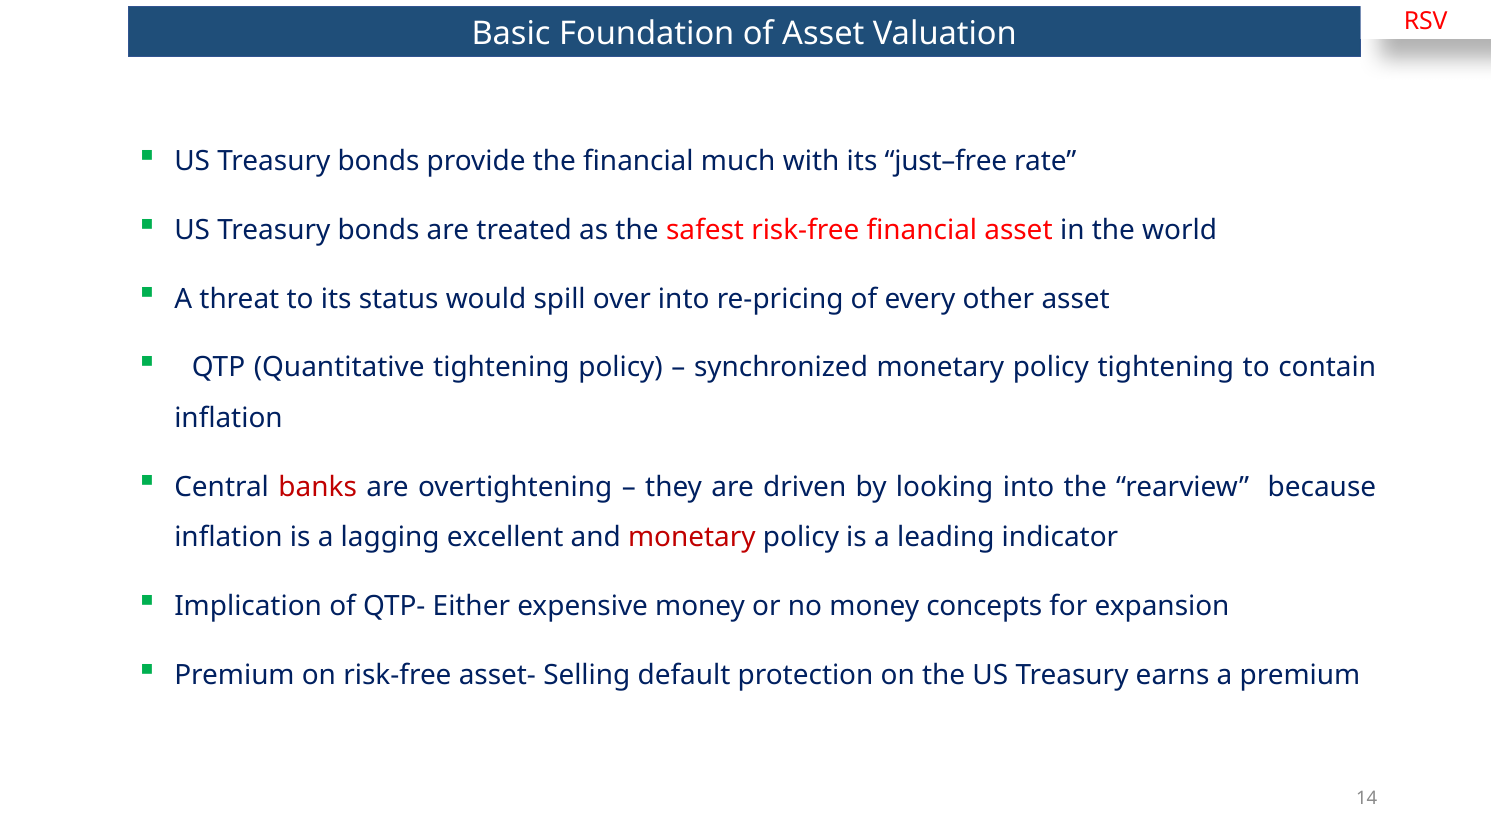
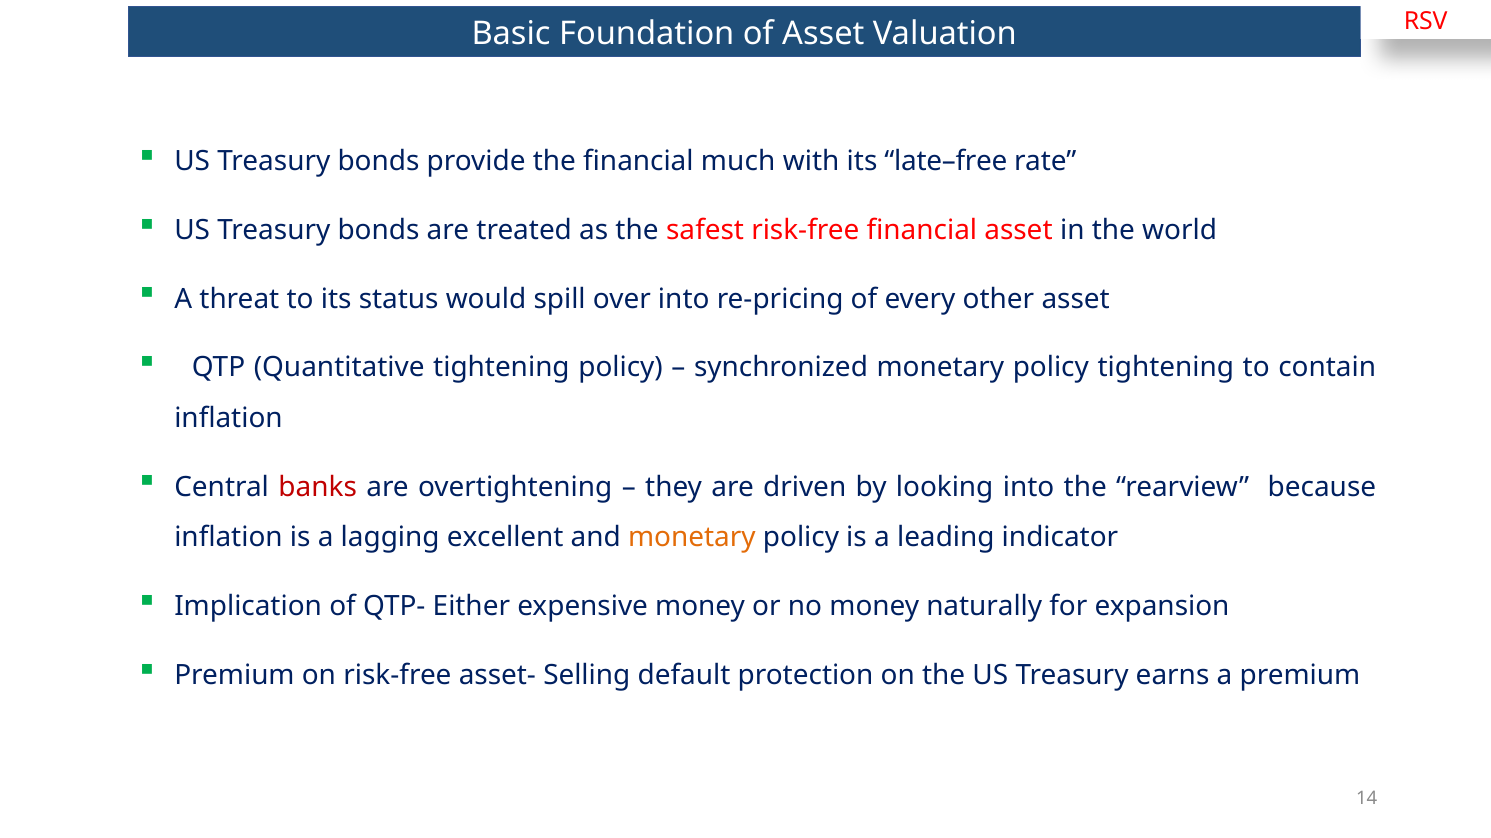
just–free: just–free -> late–free
monetary at (692, 538) colour: red -> orange
concepts: concepts -> naturally
